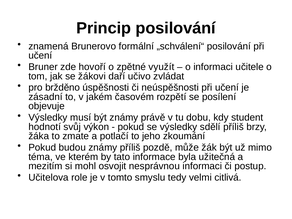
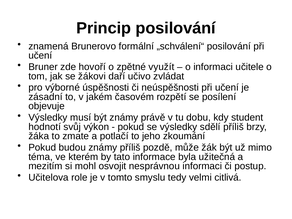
bržděno: bržděno -> výborné
